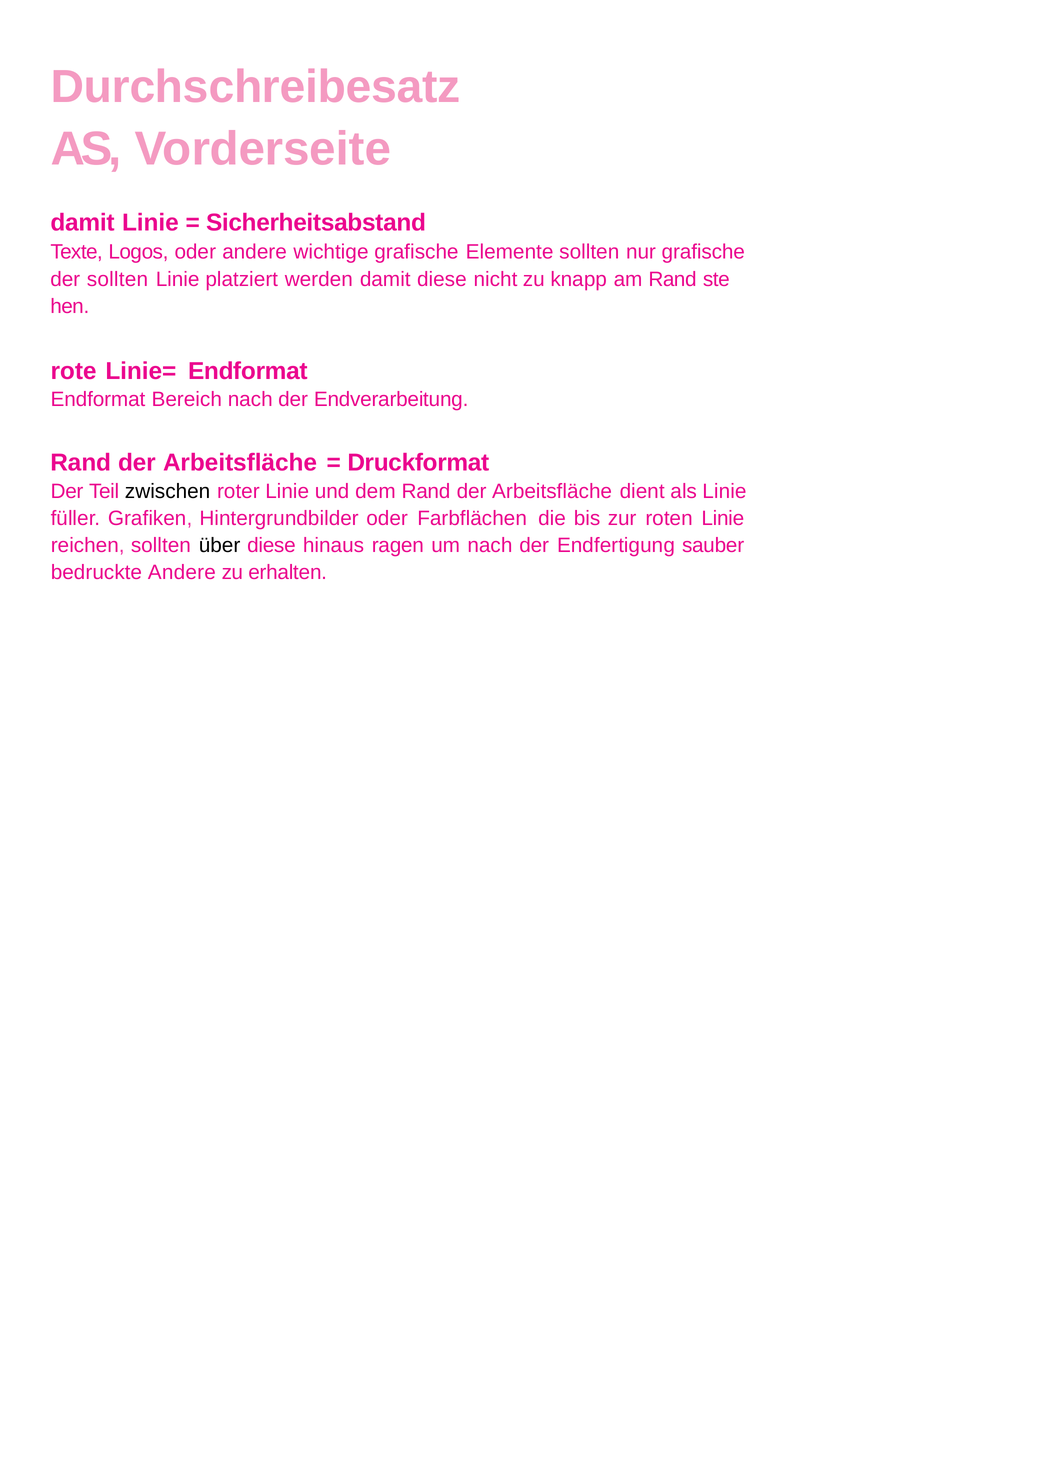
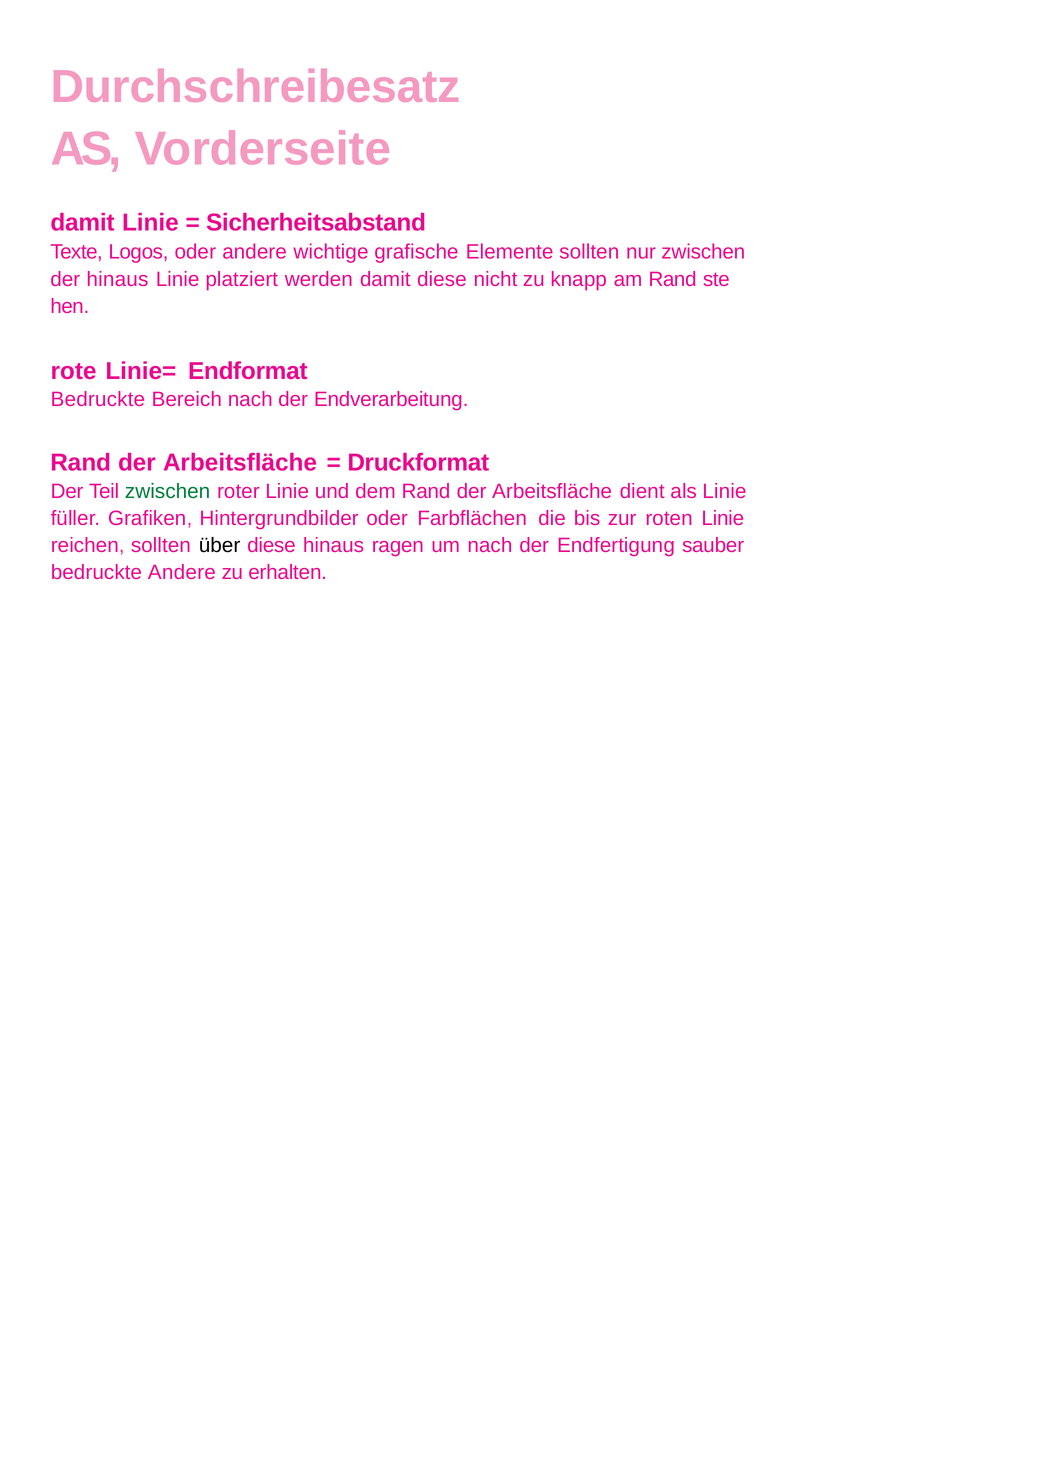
nur grafische: grafische -> zwischen
der sollten: sollten -> hinaus
Endformat at (98, 399): Endformat -> Bedruckte
zwischen at (168, 491) colour: black -> green
